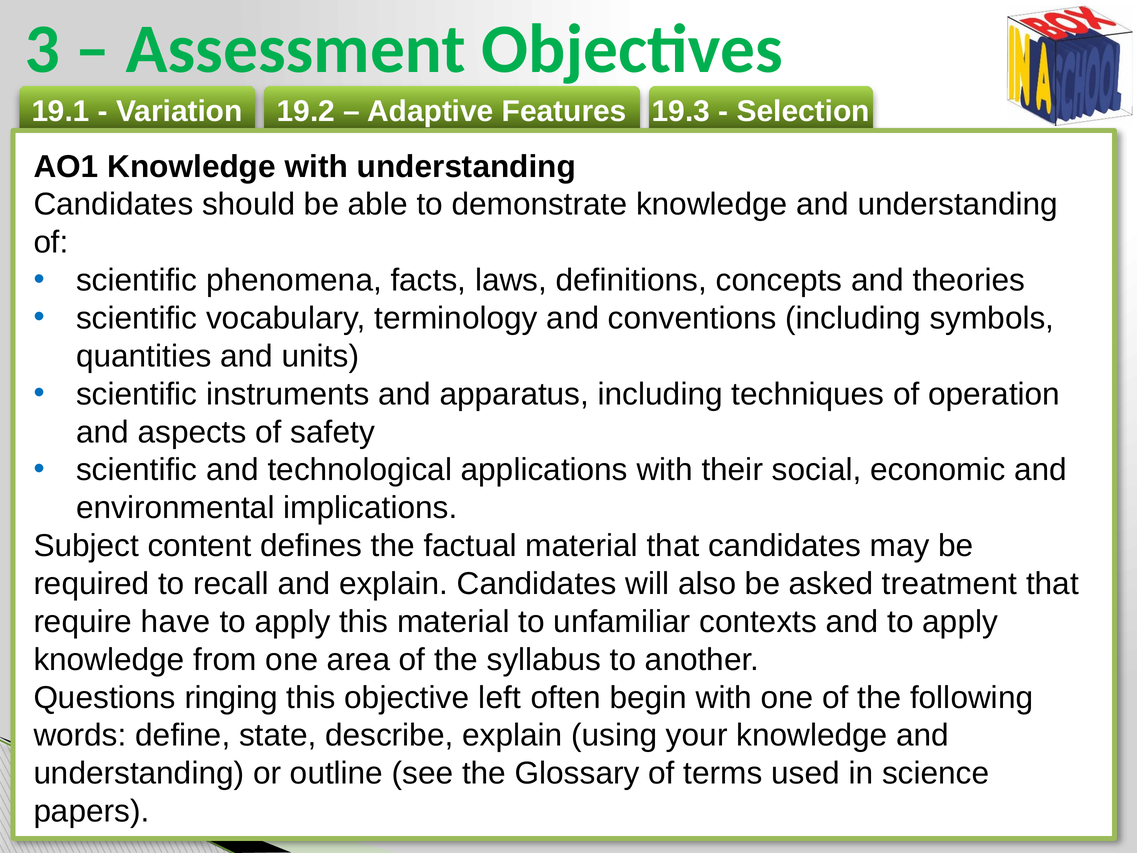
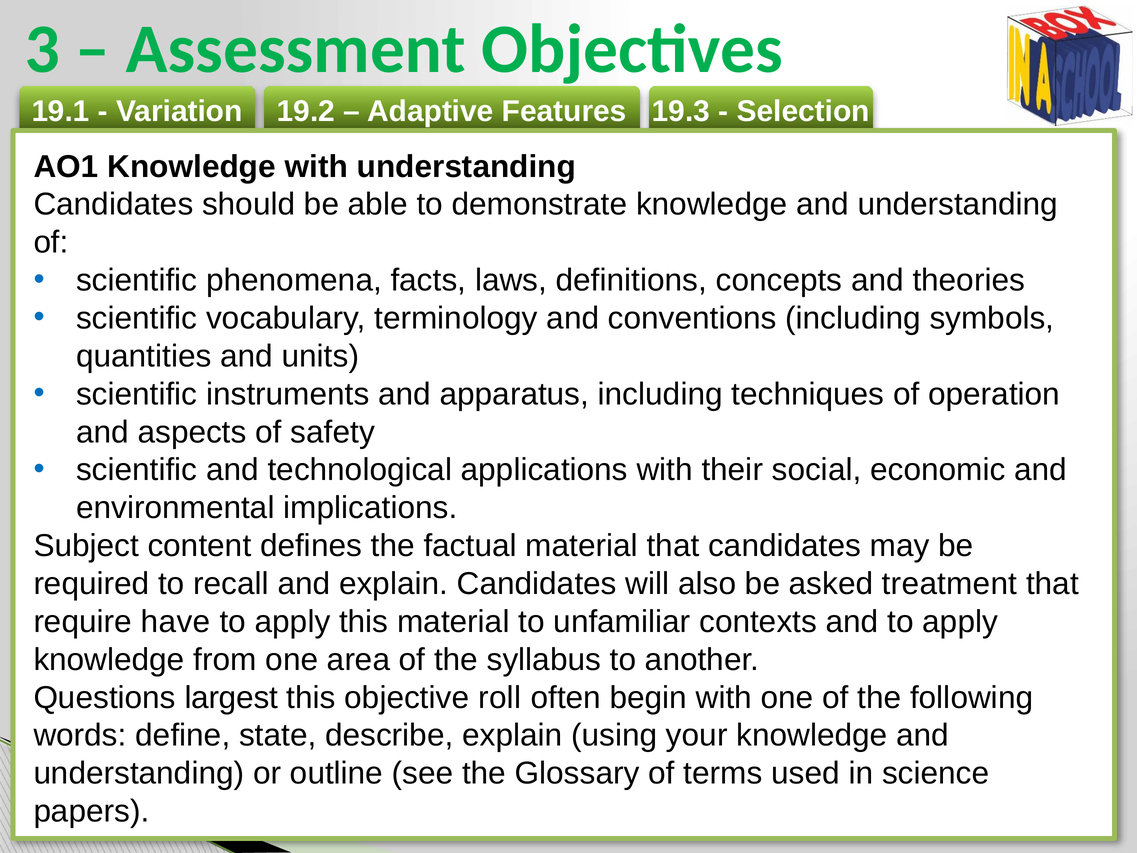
ringing: ringing -> largest
left: left -> roll
